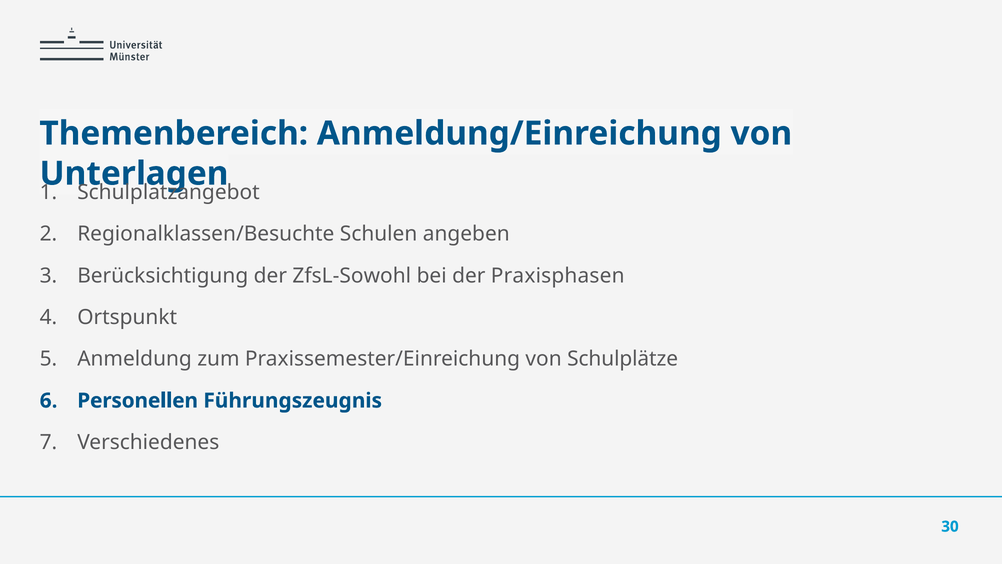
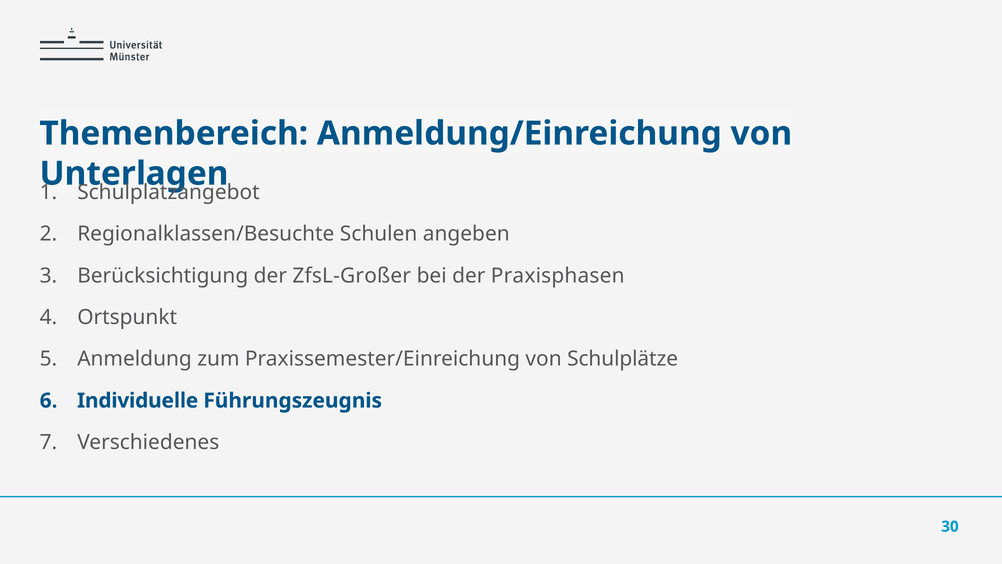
ZfsL-Sowohl: ZfsL-Sowohl -> ZfsL-Großer
Personellen: Personellen -> Individuelle
